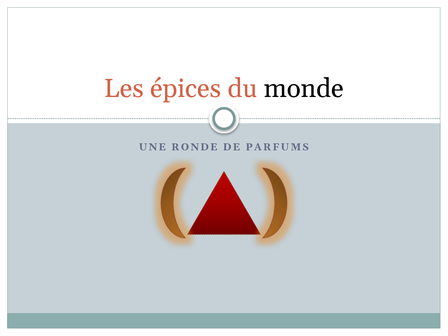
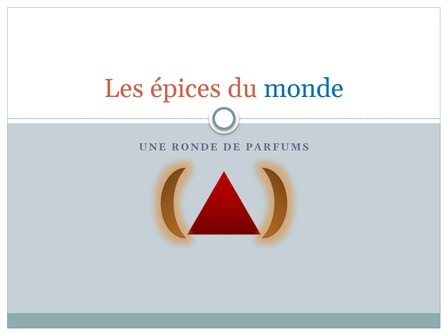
monde colour: black -> blue
